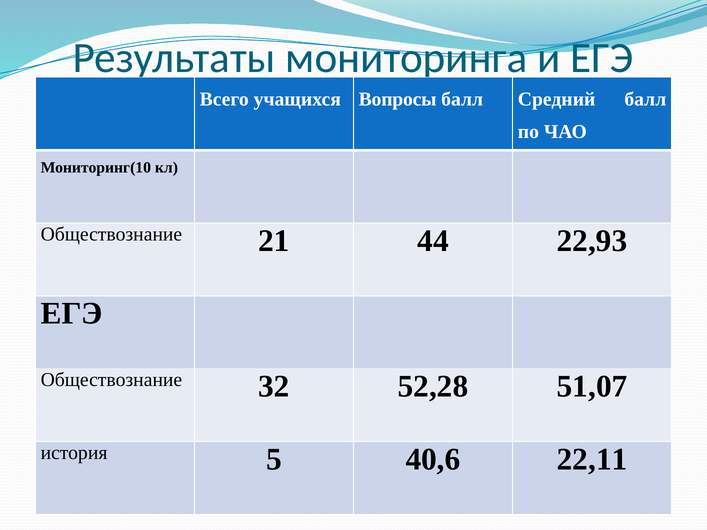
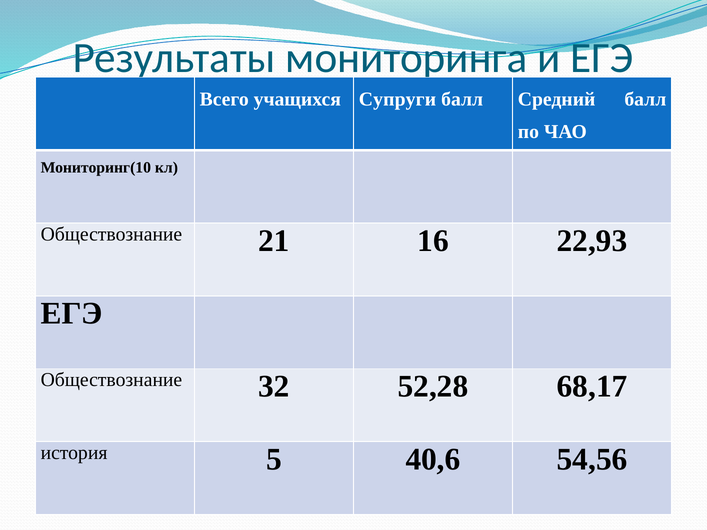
Вопросы: Вопросы -> Супруги
44: 44 -> 16
51,07: 51,07 -> 68,17
22,11: 22,11 -> 54,56
